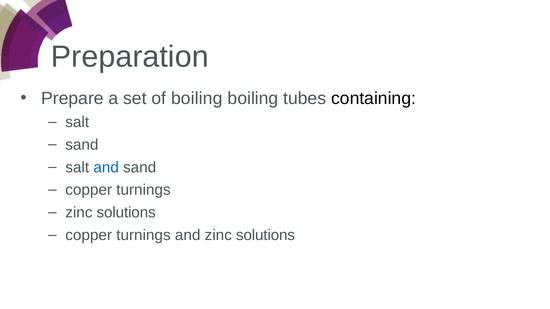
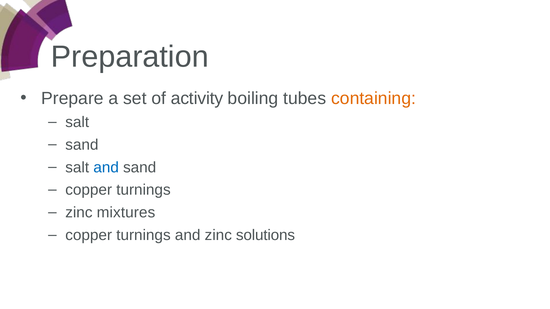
of boiling: boiling -> activity
containing colour: black -> orange
solutions at (126, 213): solutions -> mixtures
